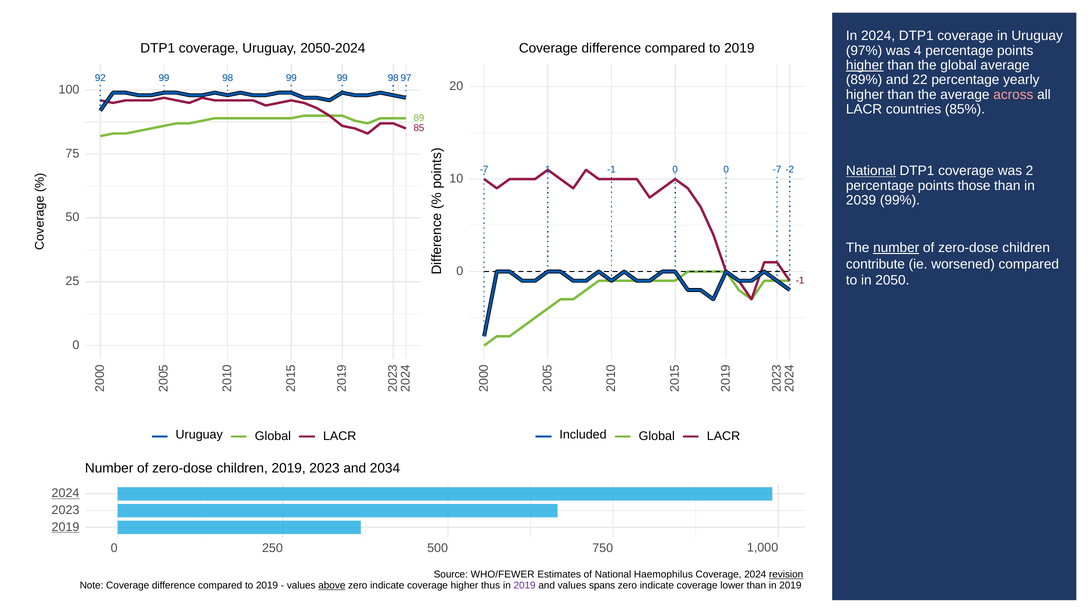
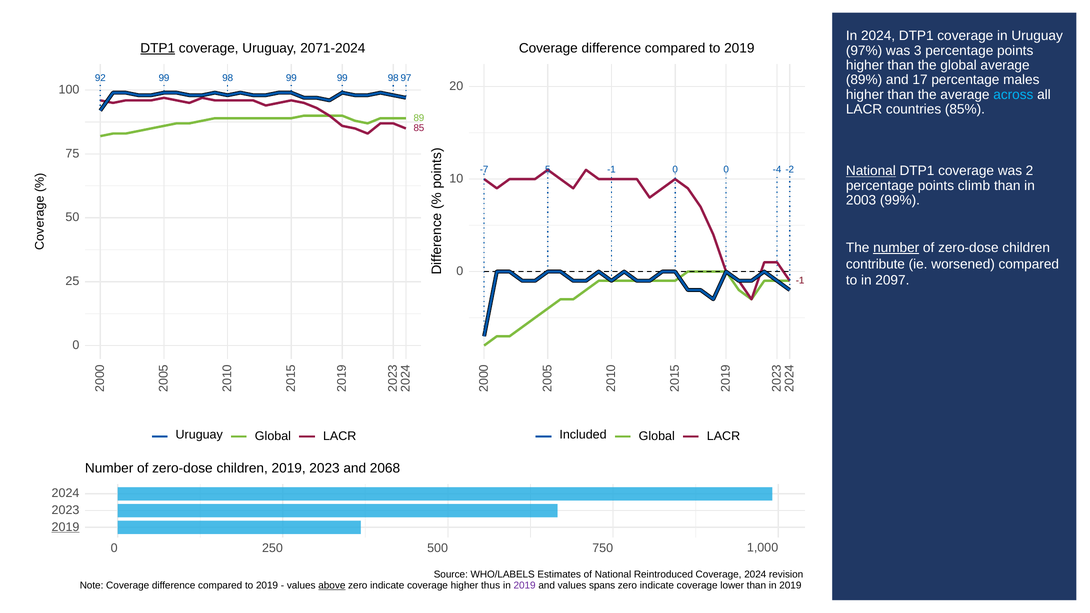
DTP1 at (158, 48) underline: none -> present
2050-2024: 2050-2024 -> 2071-2024
was 4: 4 -> 3
higher at (865, 65) underline: present -> none
22: 22 -> 17
yearly: yearly -> males
across colour: pink -> light blue
-7 1: 1 -> 5
0 -7: -7 -> -4
those: those -> climb
2039: 2039 -> 2003
2050: 2050 -> 2097
2034: 2034 -> 2068
2024 at (66, 493) underline: present -> none
WHO/FEWER: WHO/FEWER -> WHO/LABELS
Haemophilus: Haemophilus -> Reintroduced
revision at (786, 575) underline: present -> none
